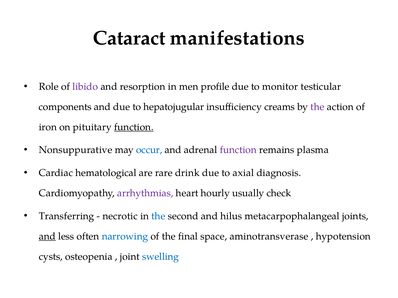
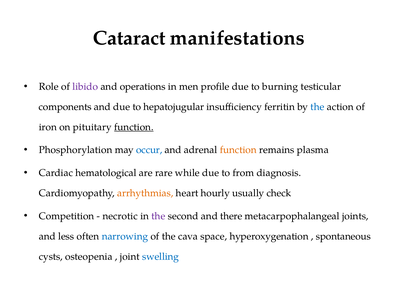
resorption: resorption -> operations
monitor: monitor -> burning
creams: creams -> ferritin
the at (317, 107) colour: purple -> blue
Nonsuppurative: Nonsuppurative -> Phosphorylation
function at (238, 150) colour: purple -> orange
drink: drink -> while
axial: axial -> from
arrhythmias colour: purple -> orange
Transferring: Transferring -> Competition
the at (158, 216) colour: blue -> purple
hilus: hilus -> there
and at (47, 237) underline: present -> none
final: final -> cava
aminotransverase: aminotransverase -> hyperoxygenation
hypotension: hypotension -> spontaneous
